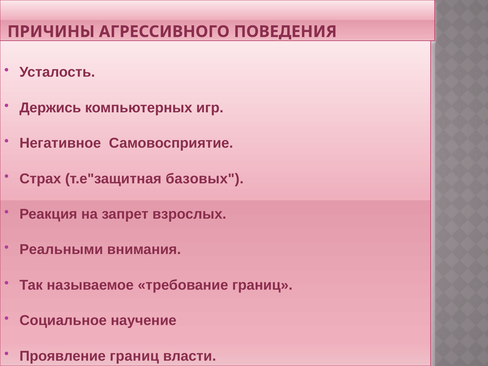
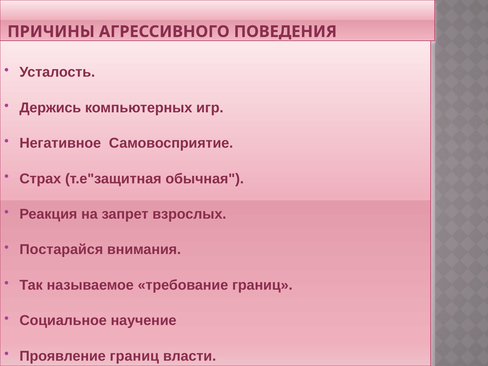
базовых: базовых -> обычная
Реальными: Реальными -> Постарайся
